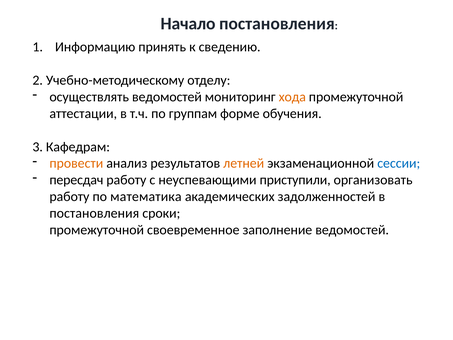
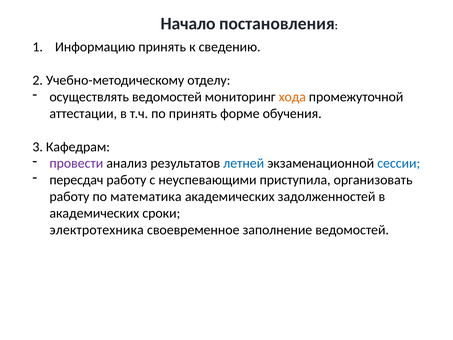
по группам: группам -> принять
провести colour: orange -> purple
летней colour: orange -> blue
приступили: приступили -> приступила
постановления at (94, 213): постановления -> академических
промежуточной at (97, 230): промежуточной -> электротехника
